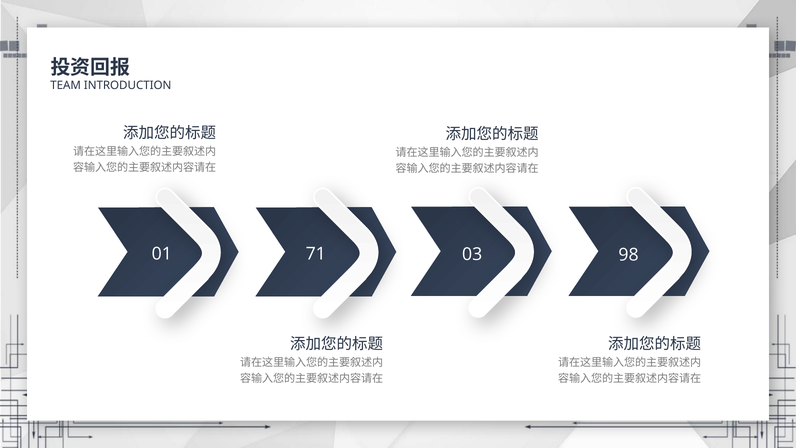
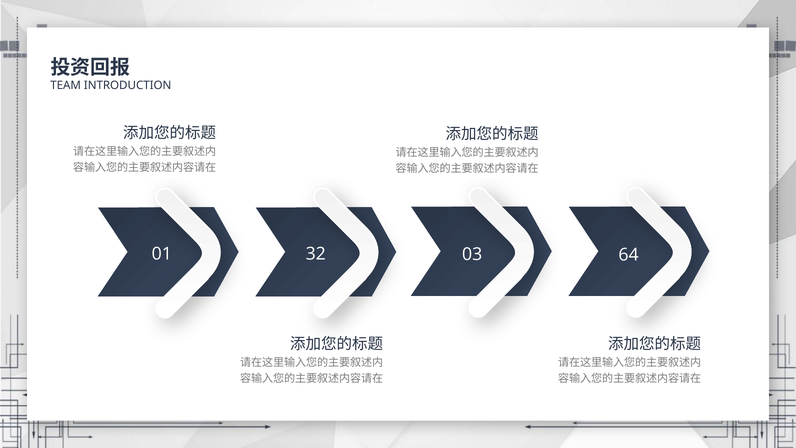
71: 71 -> 32
98: 98 -> 64
